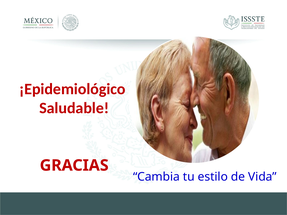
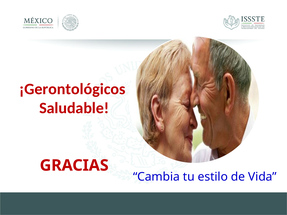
¡Epidemiológico: ¡Epidemiológico -> ¡Gerontológicos
